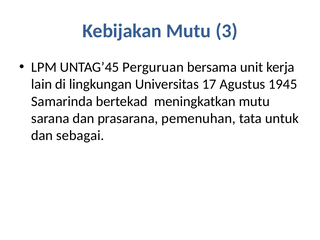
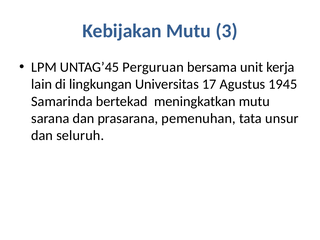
untuk: untuk -> unsur
sebagai: sebagai -> seluruh
